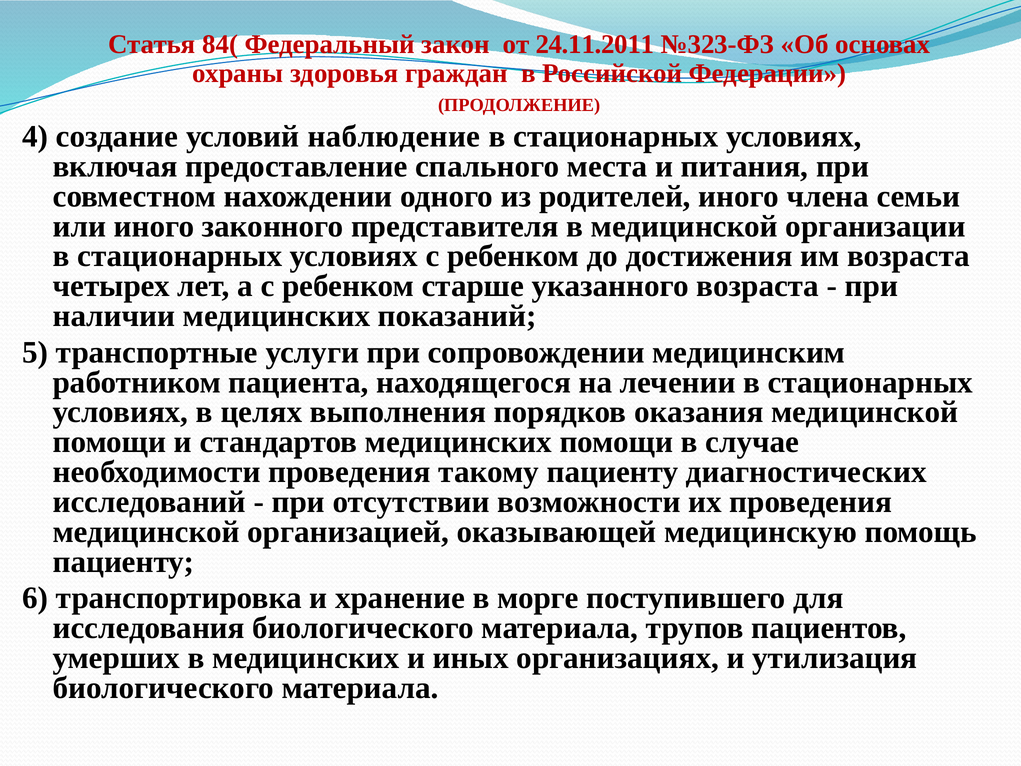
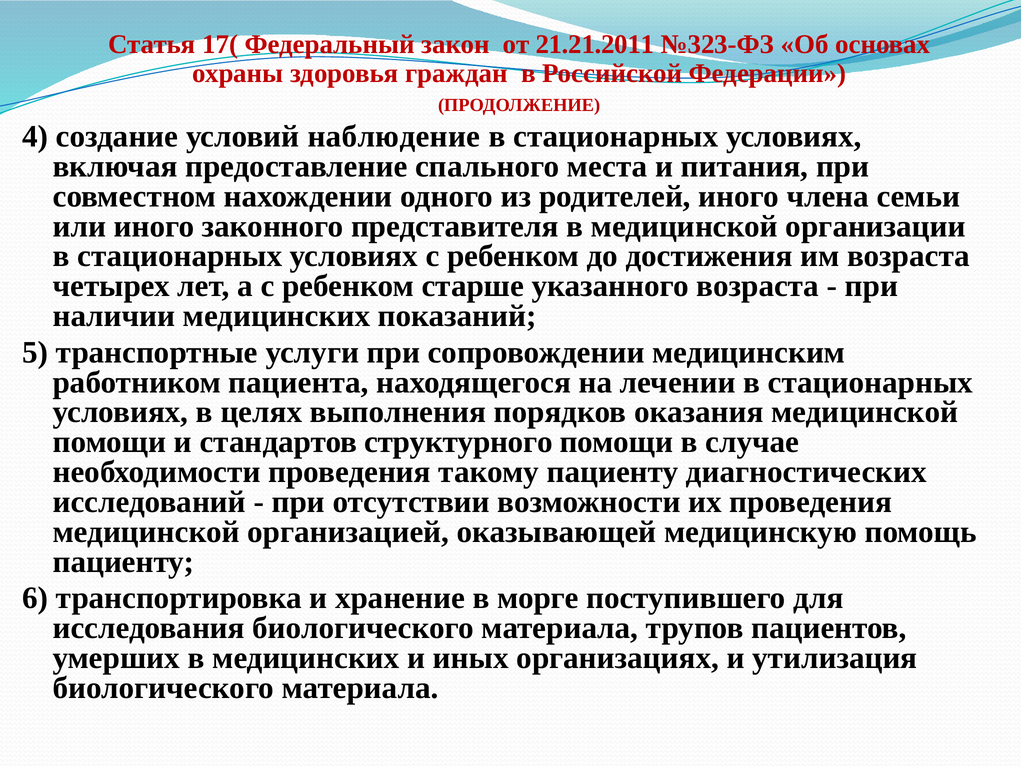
84(: 84( -> 17(
24.11.2011: 24.11.2011 -> 21.21.2011
стандартов медицинских: медицинских -> структурного
